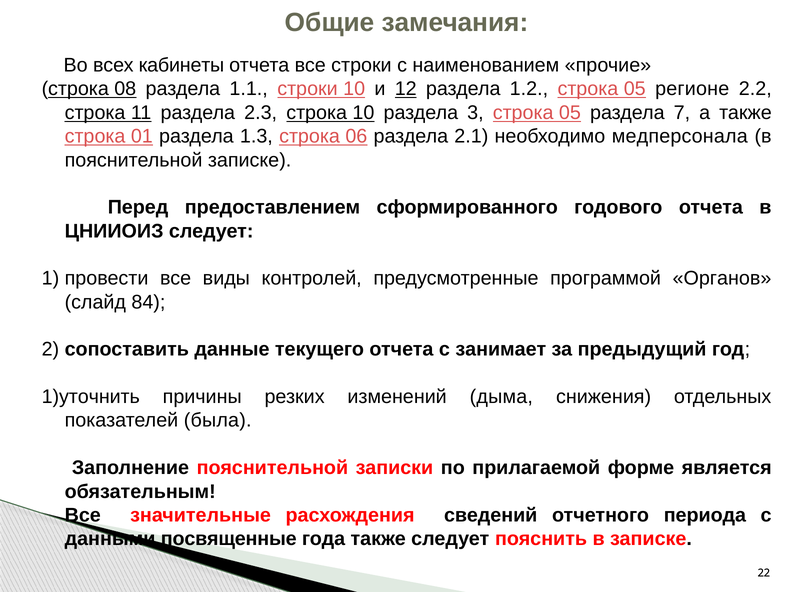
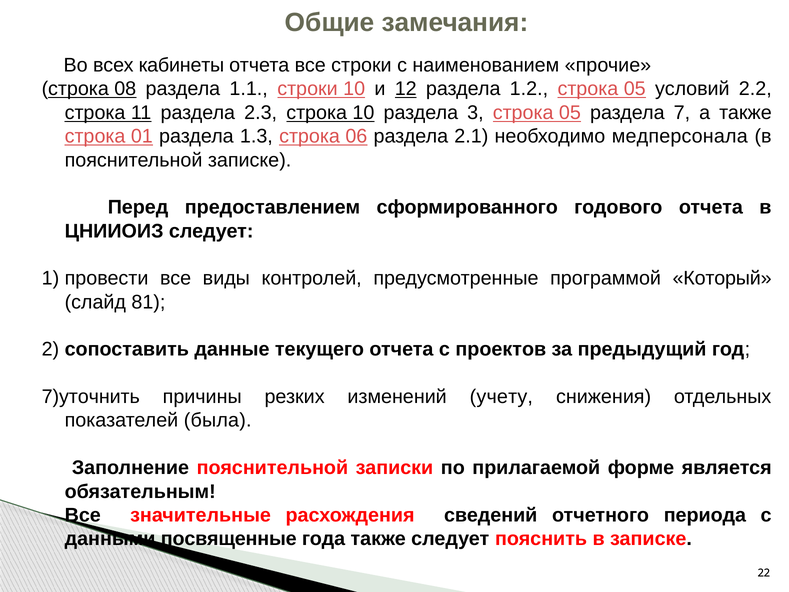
регионе: регионе -> условий
Органов: Органов -> Который
84: 84 -> 81
занимает: занимает -> проектов
1)уточнить: 1)уточнить -> 7)уточнить
дыма: дыма -> учету
